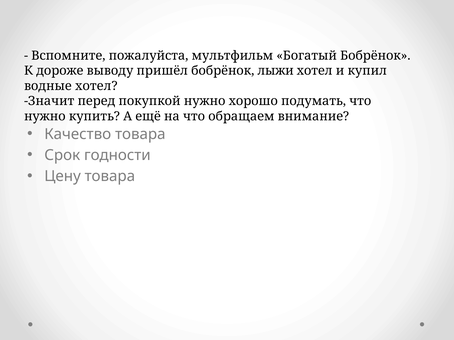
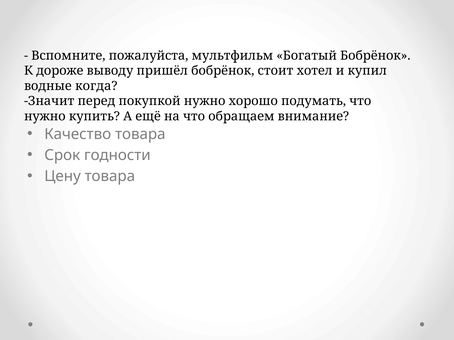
лыжи: лыжи -> стоит
водные хотел: хотел -> когда
